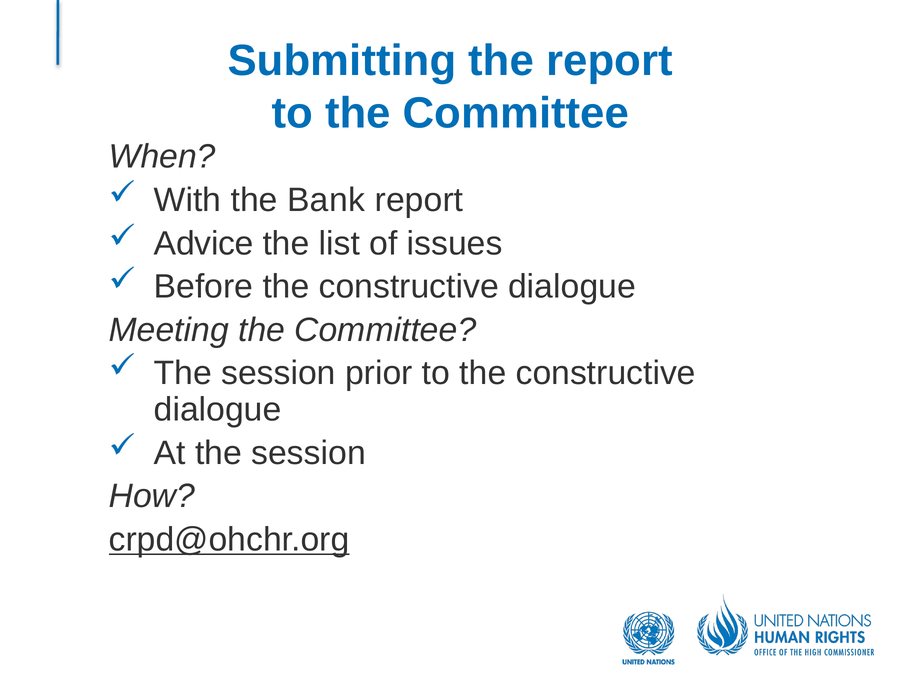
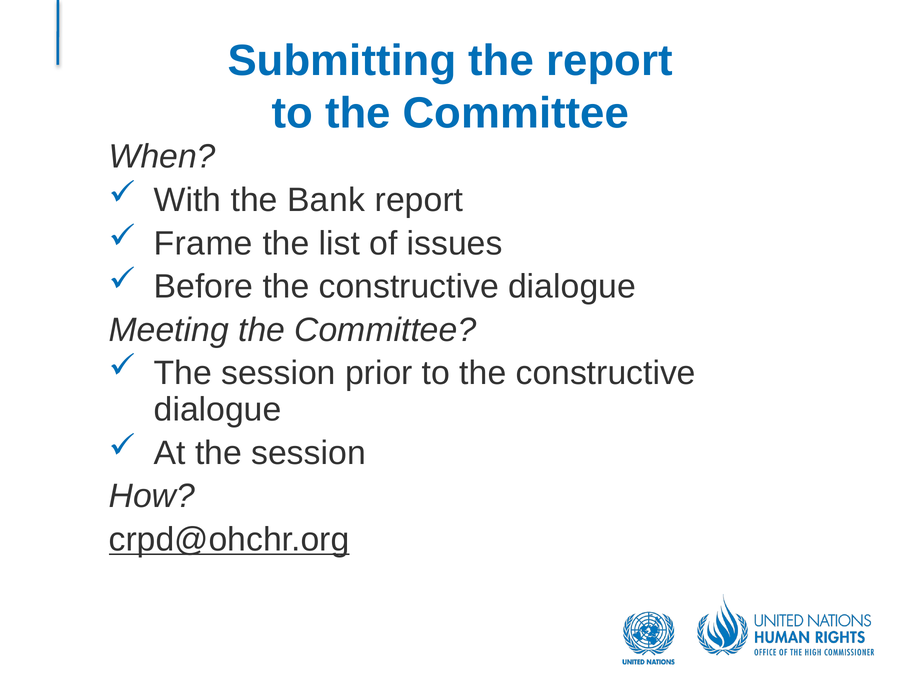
Advice: Advice -> Frame
